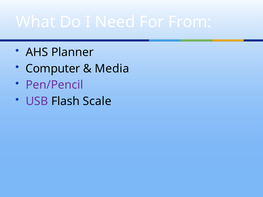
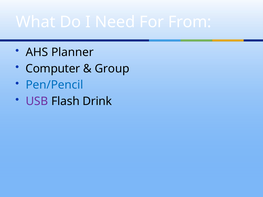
Media: Media -> Group
Pen/Pencil colour: purple -> blue
Scale: Scale -> Drink
